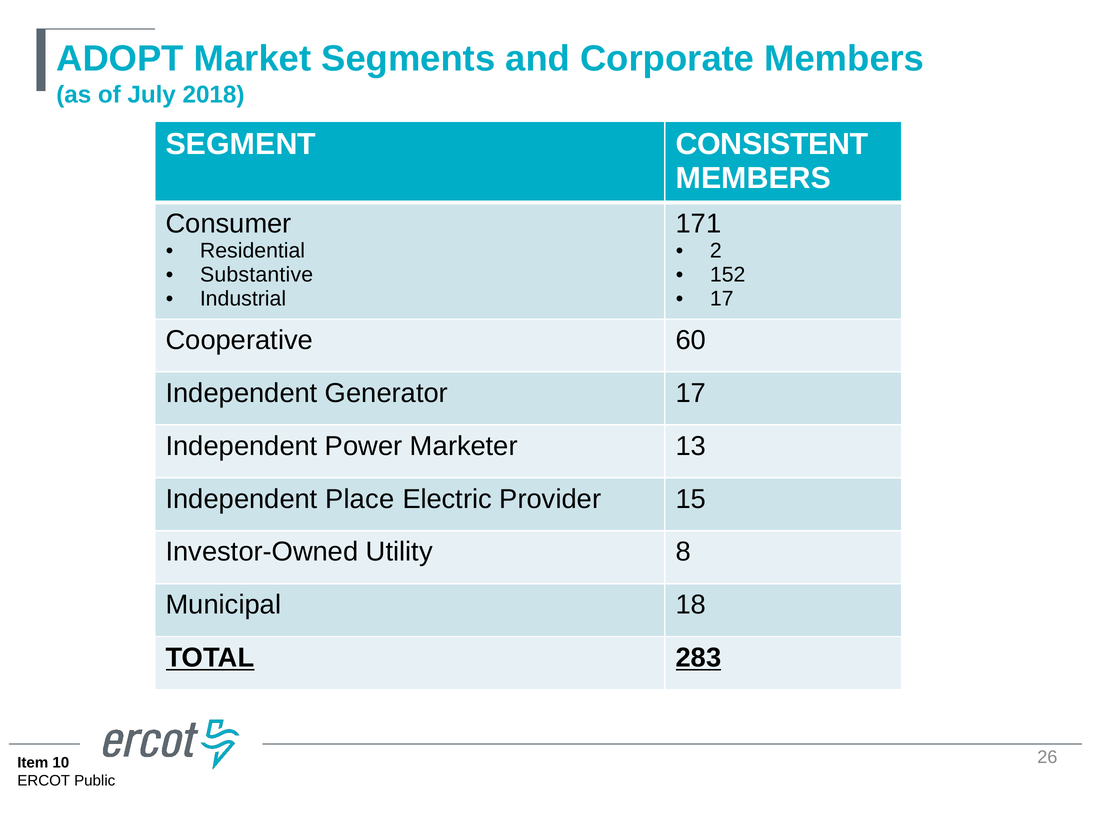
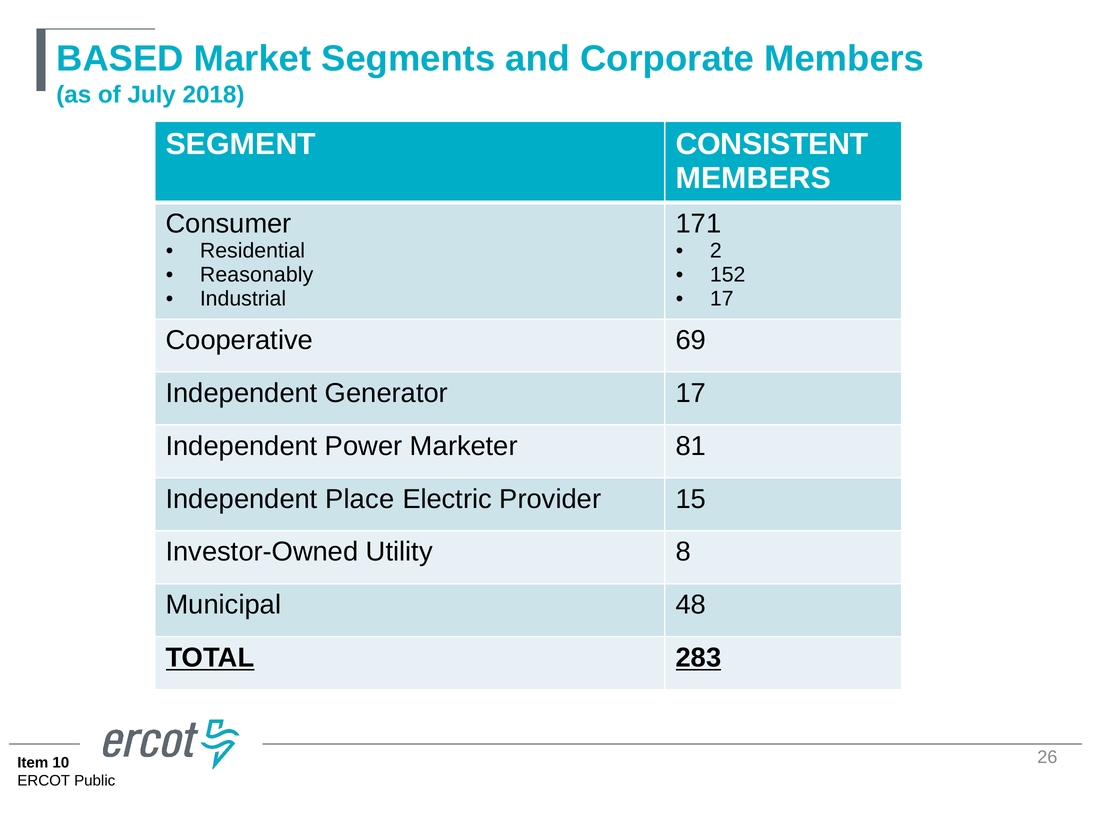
ADOPT: ADOPT -> BASED
Substantive: Substantive -> Reasonably
60: 60 -> 69
13: 13 -> 81
18: 18 -> 48
